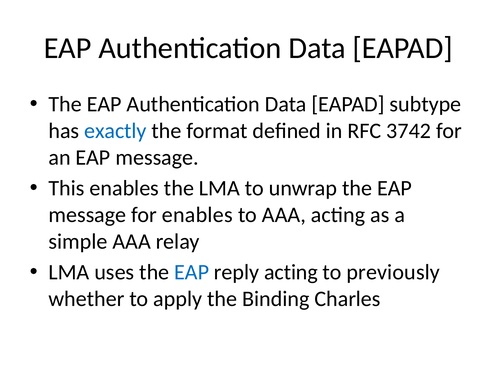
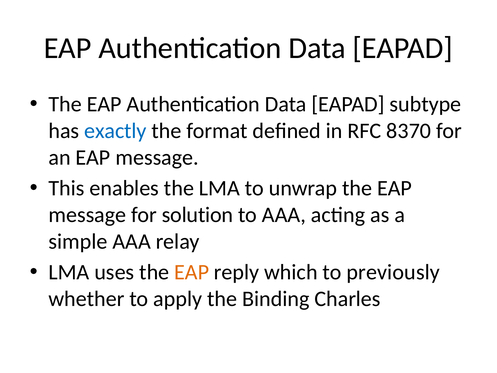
3742: 3742 -> 8370
for enables: enables -> solution
EAP at (192, 272) colour: blue -> orange
reply acting: acting -> which
